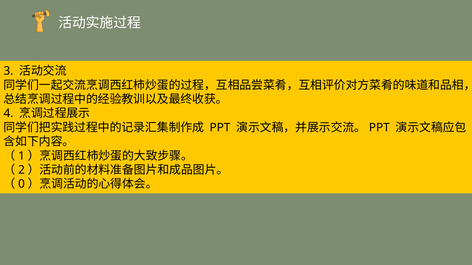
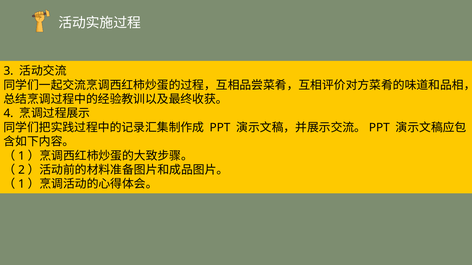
0 at (22, 184): 0 -> 1
